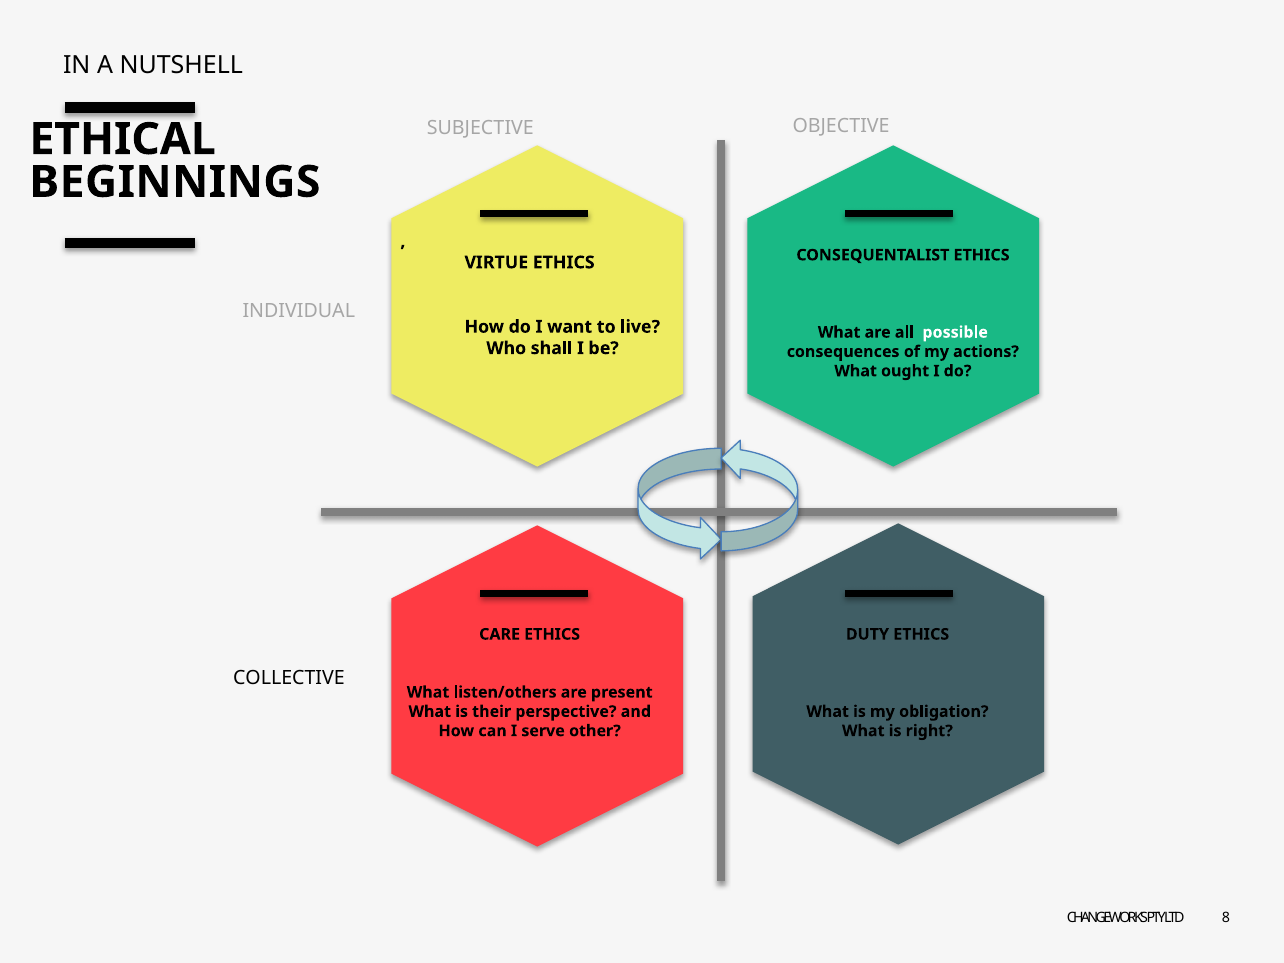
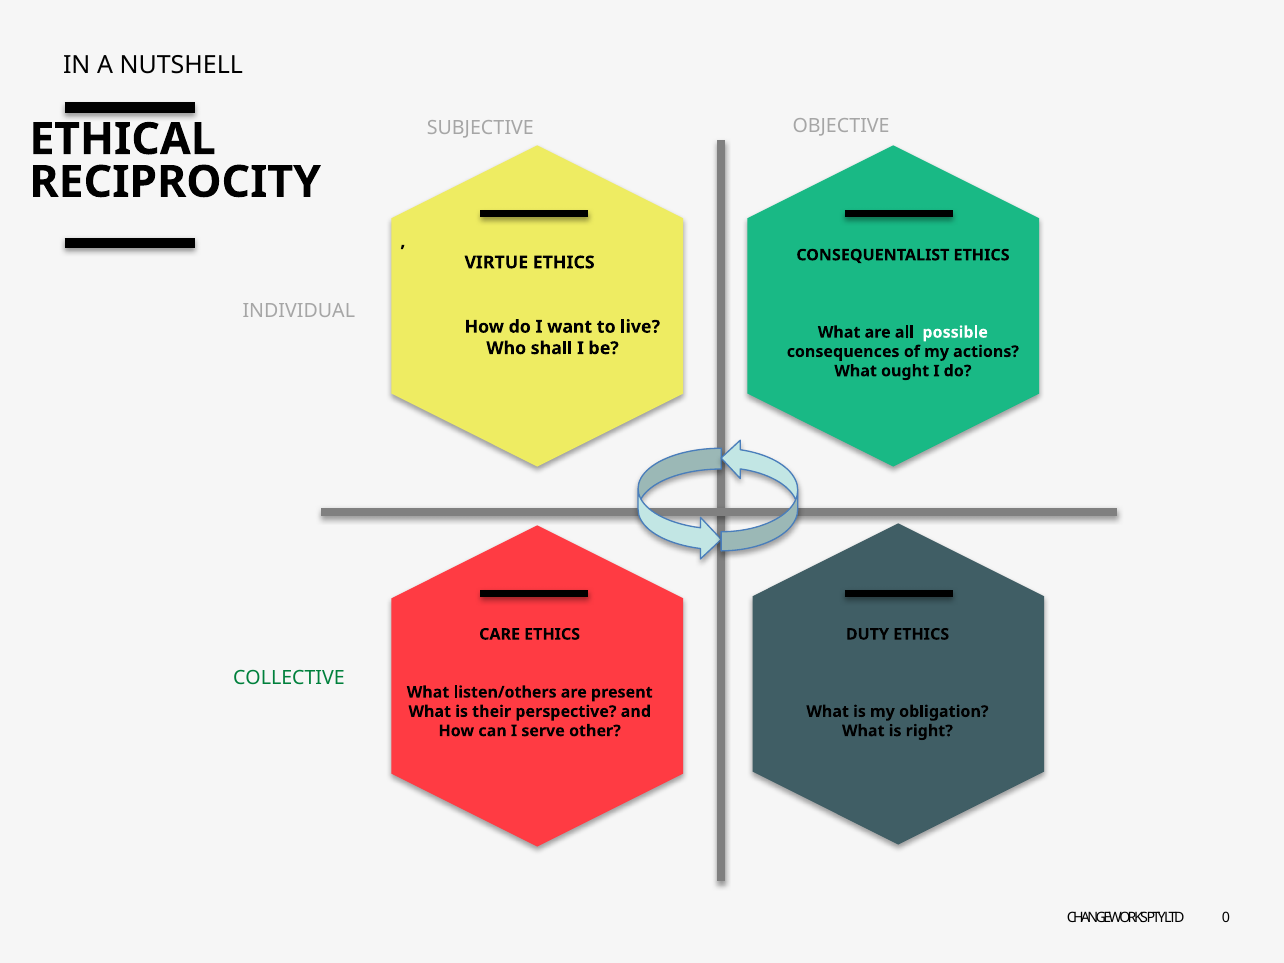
BEGINNINGS: BEGINNINGS -> RECIPROCITY
COLLECTIVE colour: black -> green
8: 8 -> 0
